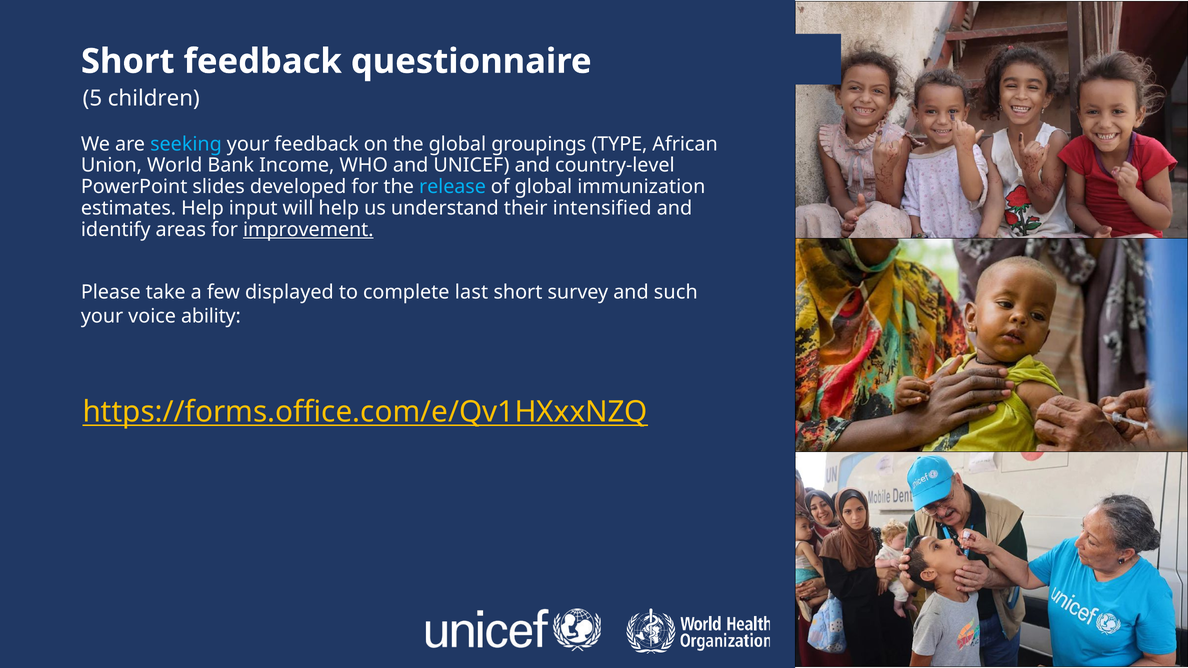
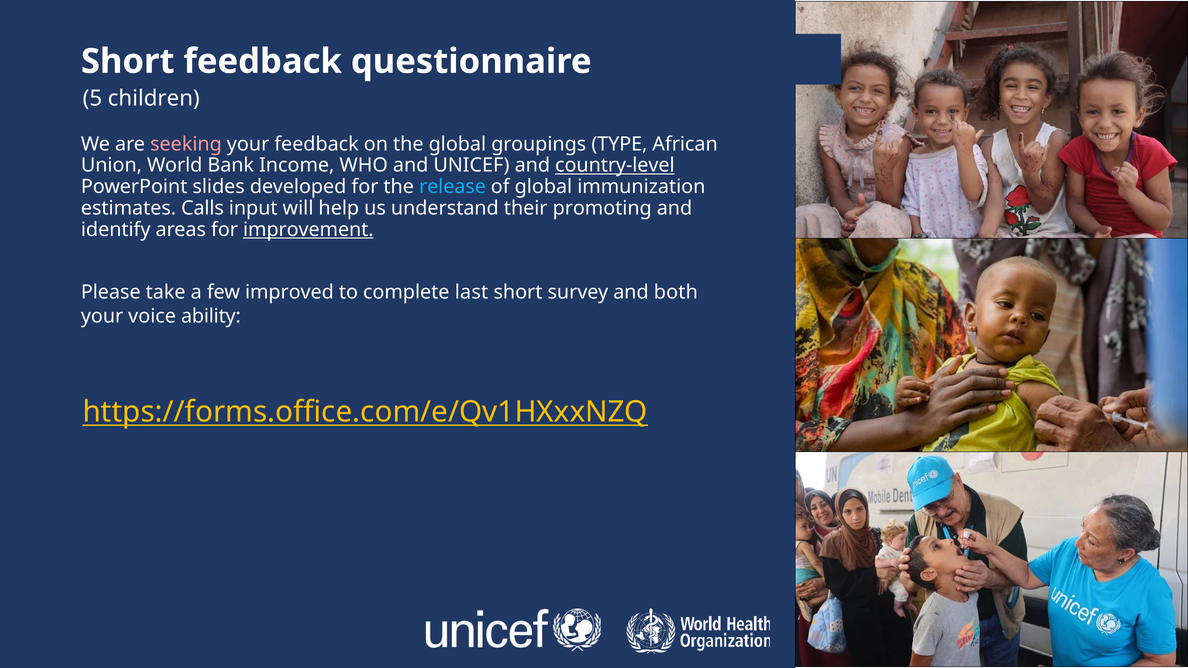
seeking colour: light blue -> pink
country-level underline: none -> present
estimates Help: Help -> Calls
intensified: intensified -> promoting
displayed: displayed -> improved
such: such -> both
